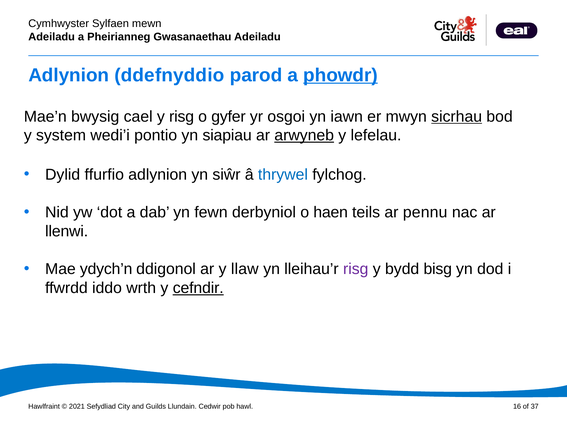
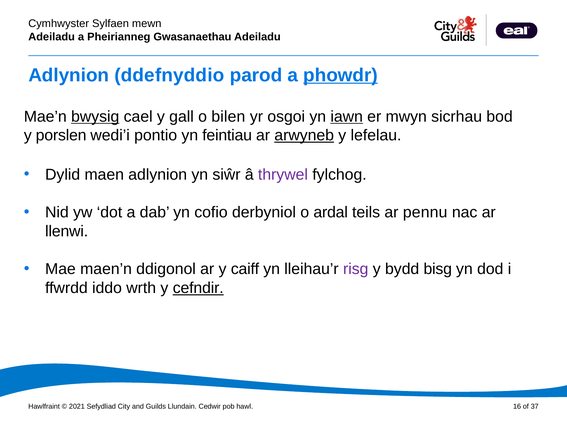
bwysig underline: none -> present
y risg: risg -> gall
gyfer: gyfer -> bilen
iawn underline: none -> present
sicrhau underline: present -> none
system: system -> porslen
siapiau: siapiau -> feintiau
ffurfio: ffurfio -> maen
thrywel colour: blue -> purple
fewn: fewn -> cofio
haen: haen -> ardal
ydych’n: ydych’n -> maen’n
llaw: llaw -> caiff
